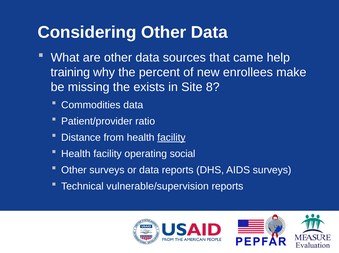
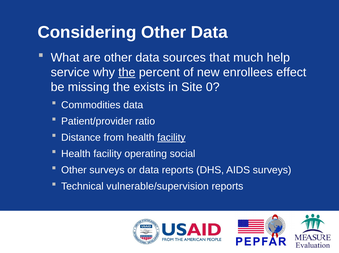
came: came -> much
training: training -> service
the at (127, 73) underline: none -> present
make: make -> effect
8: 8 -> 0
